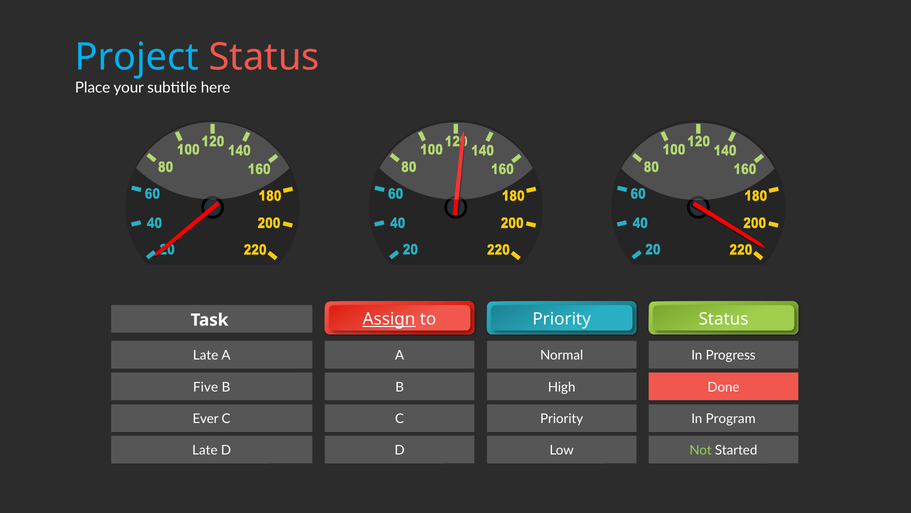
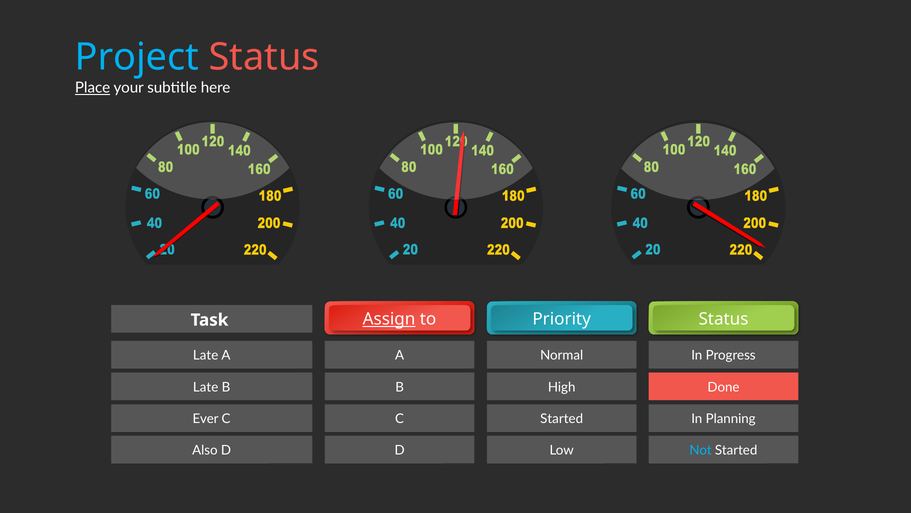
Place underline: none -> present
Five at (206, 387): Five -> Late
C Priority: Priority -> Started
Program: Program -> Planning
Late at (205, 450): Late -> Also
Not colour: light green -> light blue
